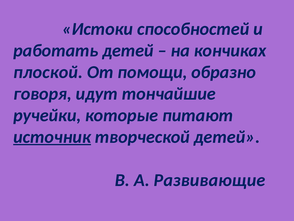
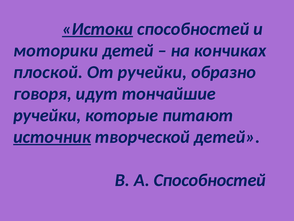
Истоки underline: none -> present
работать: работать -> моторики
От помощи: помощи -> ручейки
А Развивающие: Развивающие -> Способностей
